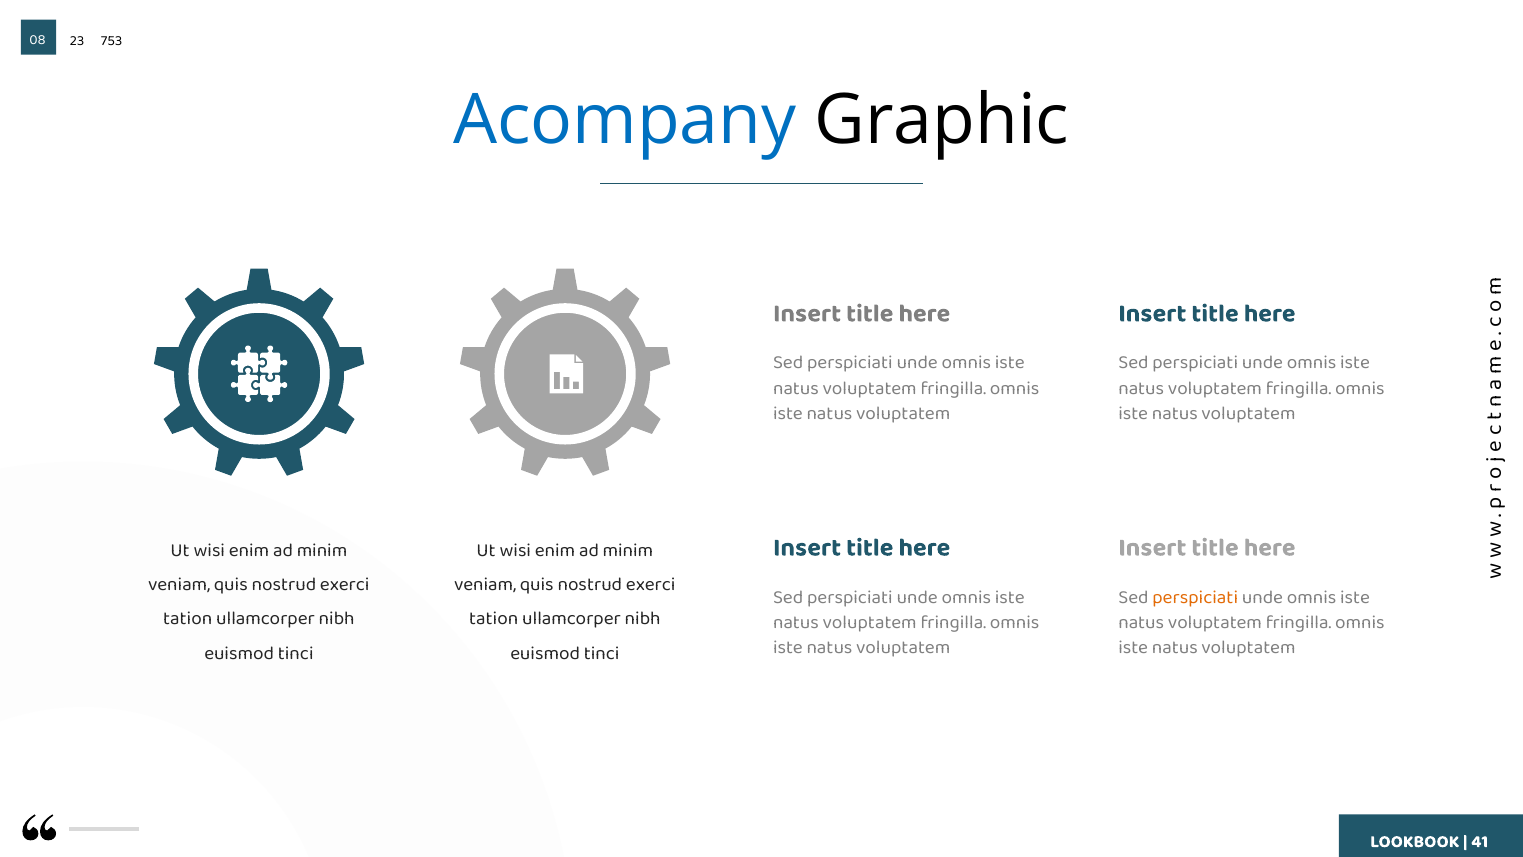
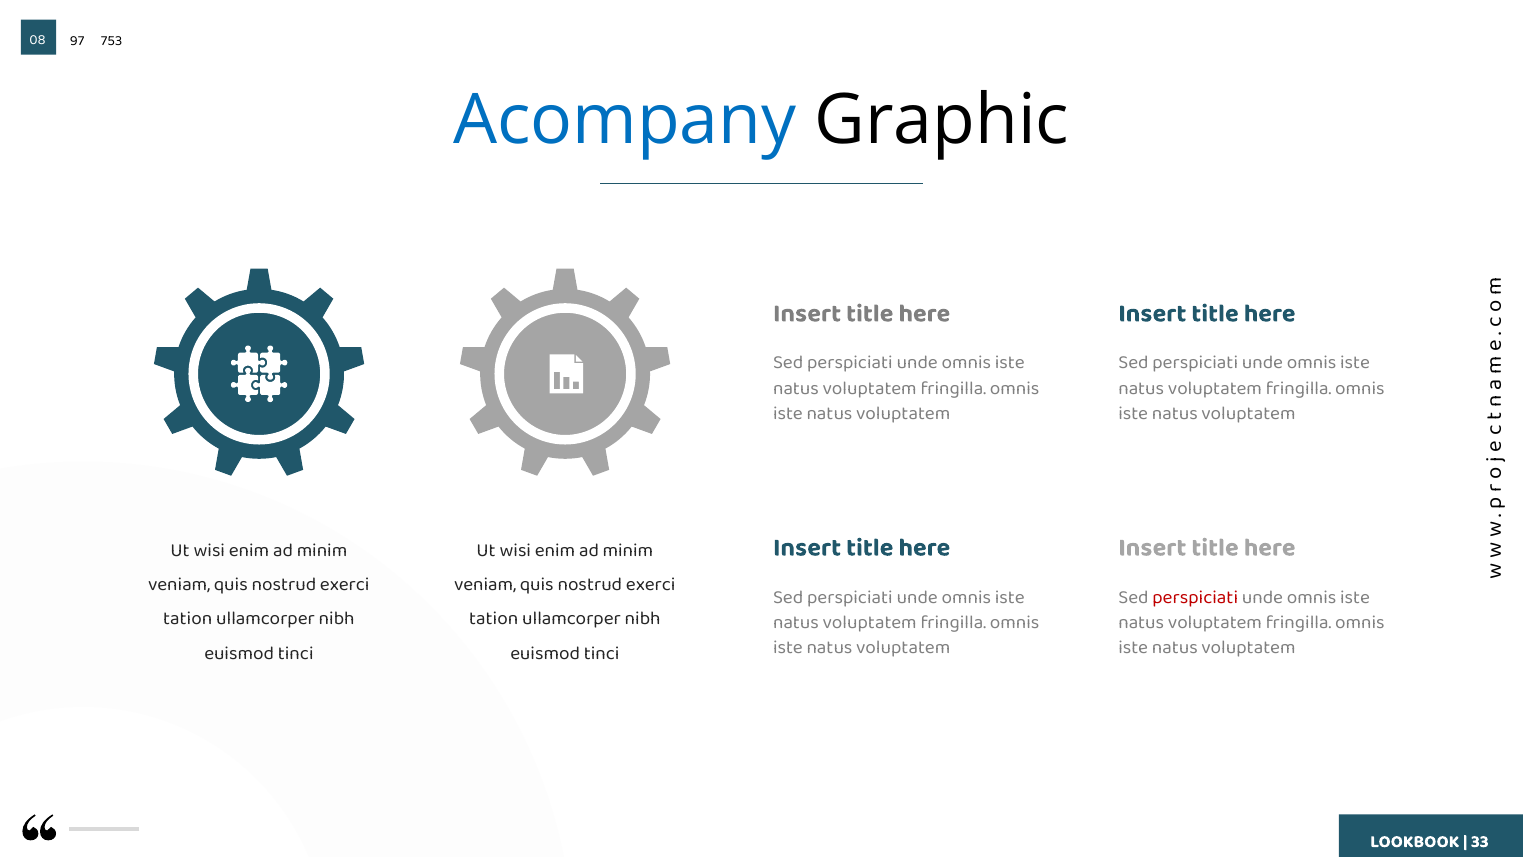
23: 23 -> 97
perspiciati at (1195, 597) colour: orange -> red
41: 41 -> 33
